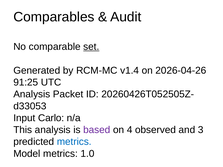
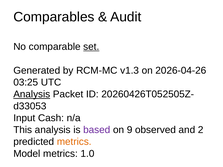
v1.4: v1.4 -> v1.3
91:25: 91:25 -> 03:25
Analysis at (32, 94) underline: none -> present
Carlo: Carlo -> Cash
4: 4 -> 9
3: 3 -> 2
metrics at (74, 142) colour: blue -> orange
